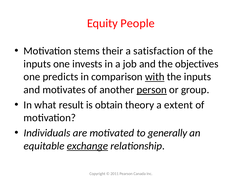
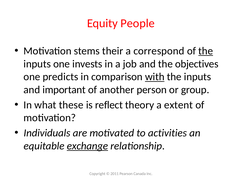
satisfaction: satisfaction -> correspond
the at (206, 51) underline: none -> present
motivates: motivates -> important
person underline: present -> none
result: result -> these
obtain: obtain -> reflect
generally: generally -> activities
